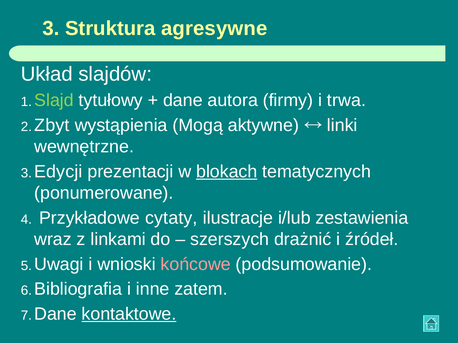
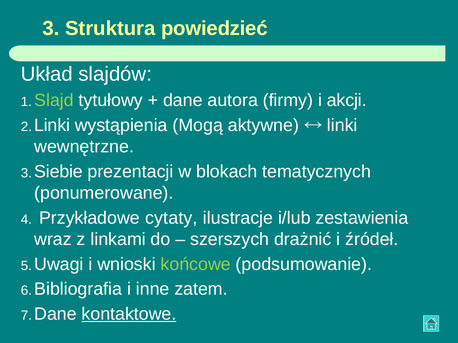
agresywne: agresywne -> powiedzieć
trwa: trwa -> akcji
Zbyt at (52, 125): Zbyt -> Linki
Edycji: Edycji -> Siebie
blokach underline: present -> none
końcowe colour: pink -> light green
